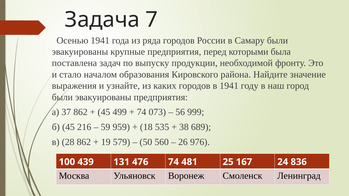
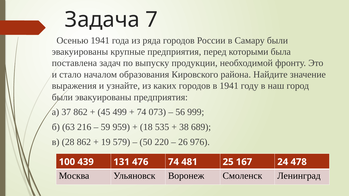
б 45: 45 -> 63
560: 560 -> 220
836: 836 -> 478
